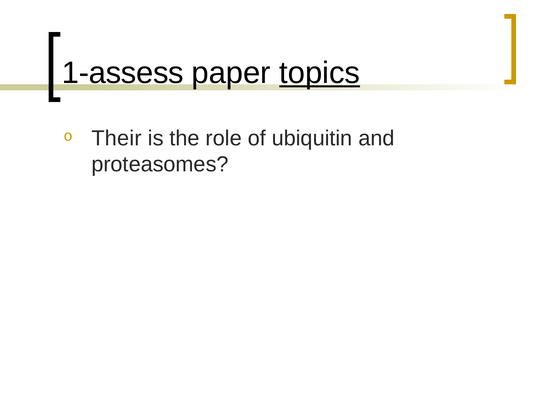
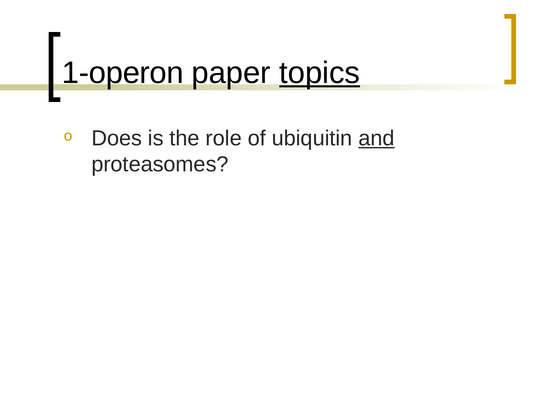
1-assess: 1-assess -> 1-operon
Their: Their -> Does
and underline: none -> present
